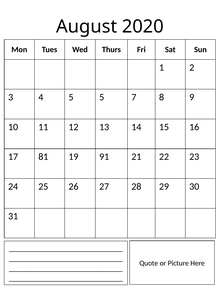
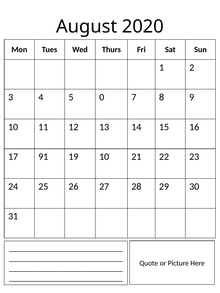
5 5: 5 -> 0
81: 81 -> 91
19 91: 91 -> 10
